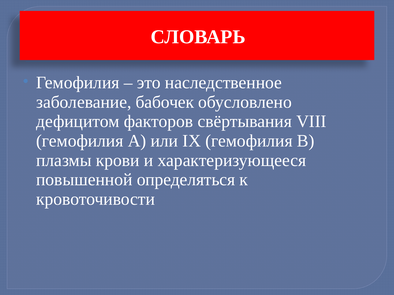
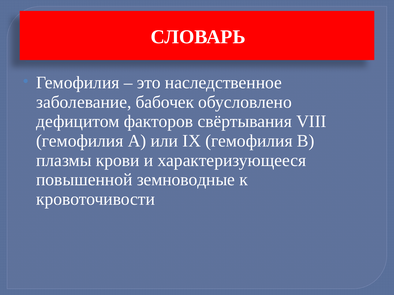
определяться: определяться -> земноводные
